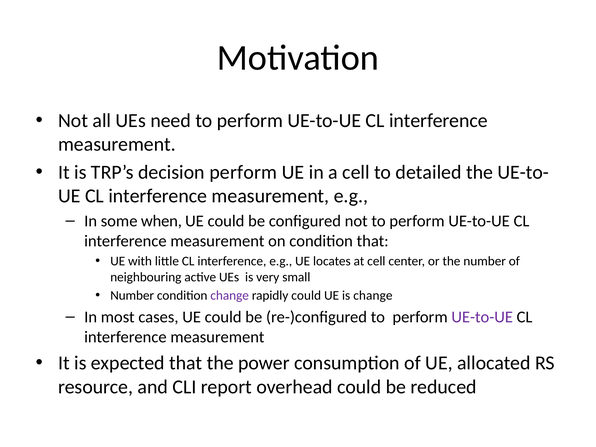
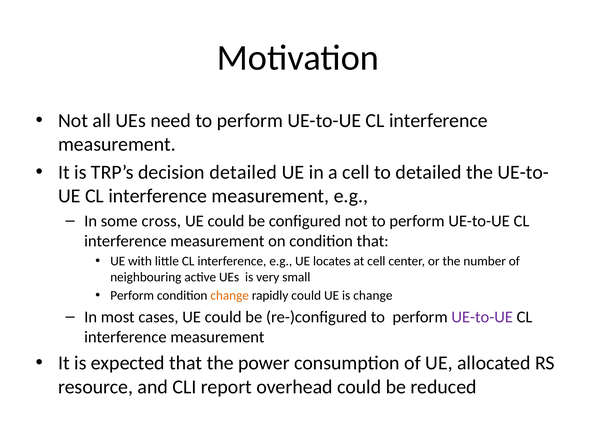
decision perform: perform -> detailed
when: when -> cross
Number at (132, 296): Number -> Perform
change at (230, 296) colour: purple -> orange
